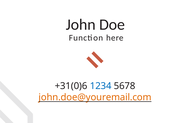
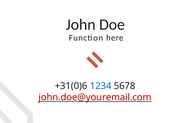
john.doe@youremail.com colour: orange -> red
